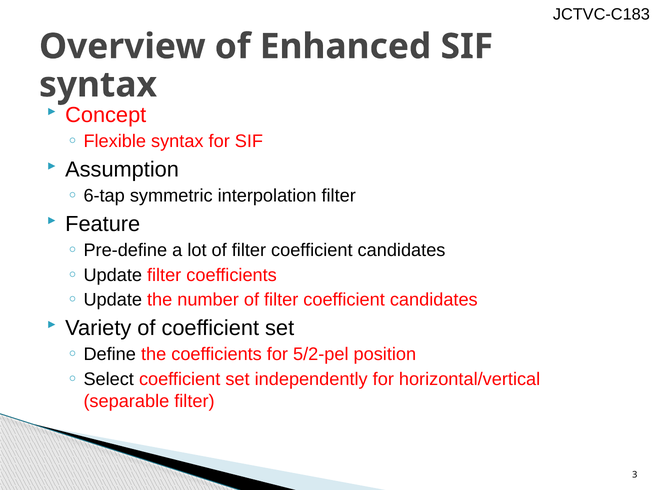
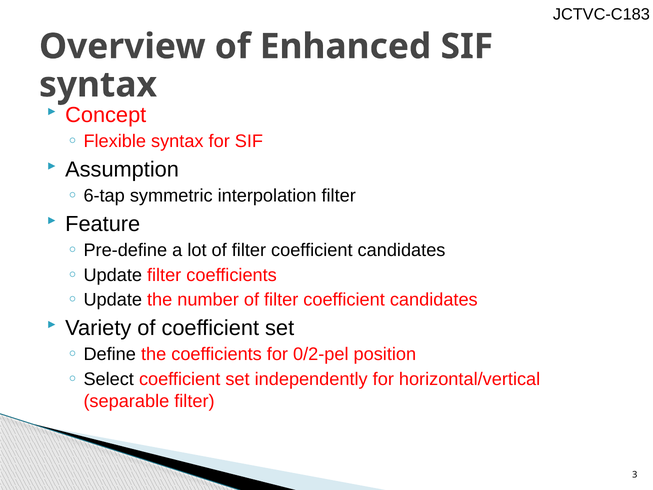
5/2-pel: 5/2-pel -> 0/2-pel
